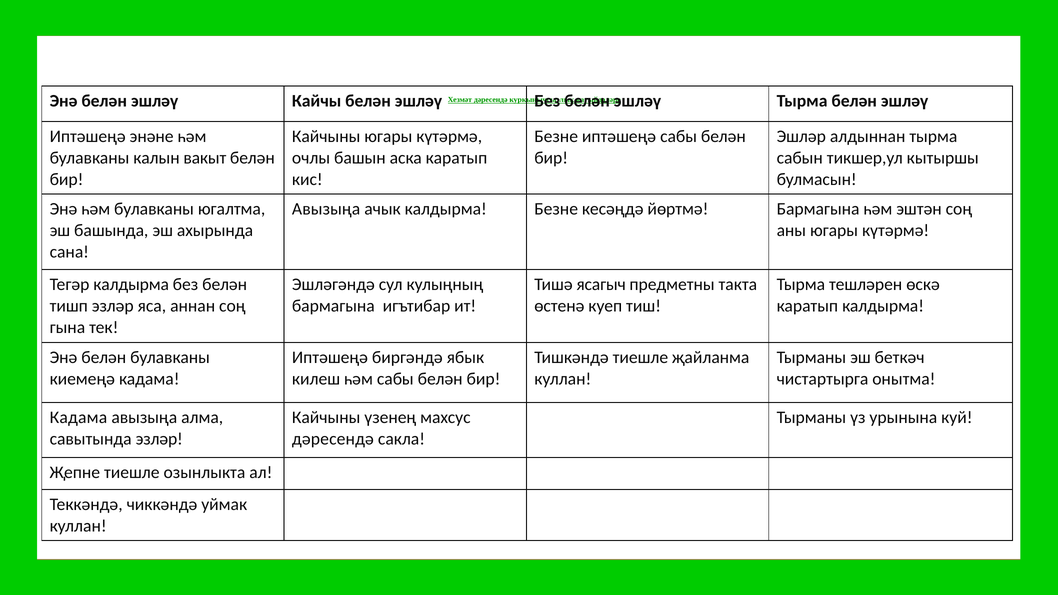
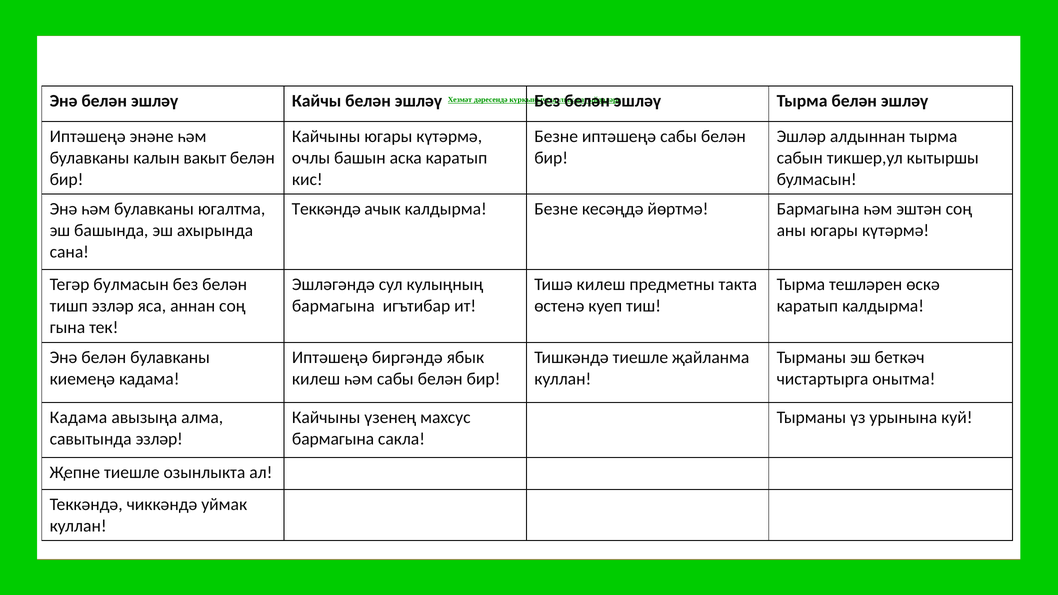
Авызыңа at (326, 209): Авызыңа -> Теккәндә
Тегәр калдырма: калдырма -> булмасын
Тишә ясагыч: ясагыч -> килеш
дәресендә at (333, 439): дәресендә -> бармагына
